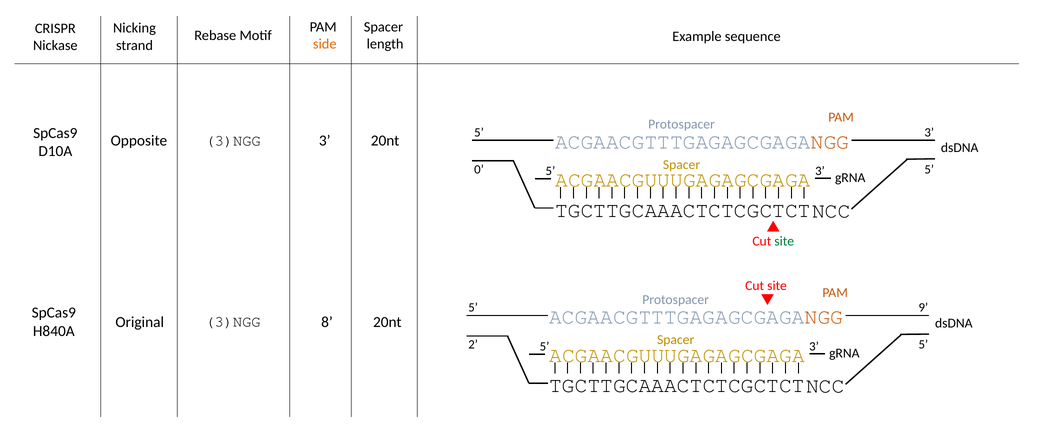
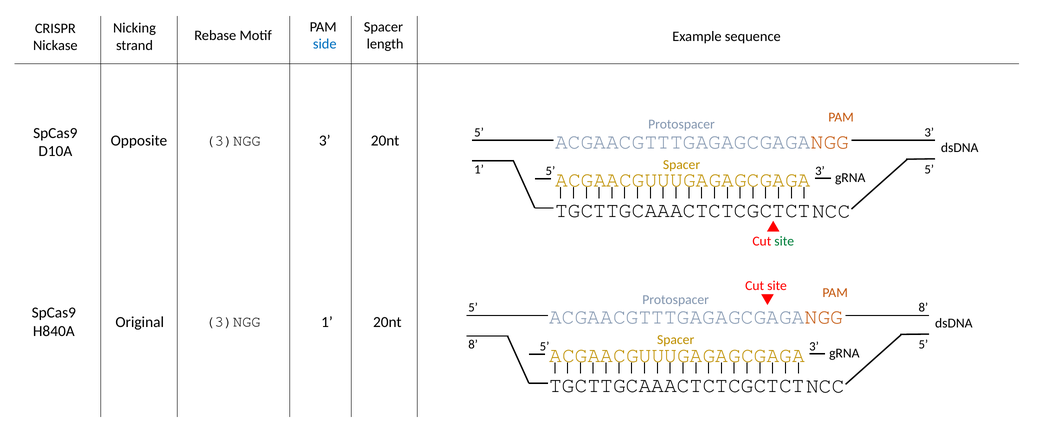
side colour: orange -> blue
0 at (479, 169): 0 -> 1
9 at (923, 308): 9 -> 8
8 at (327, 322): 8 -> 1
2 at (473, 345): 2 -> 8
